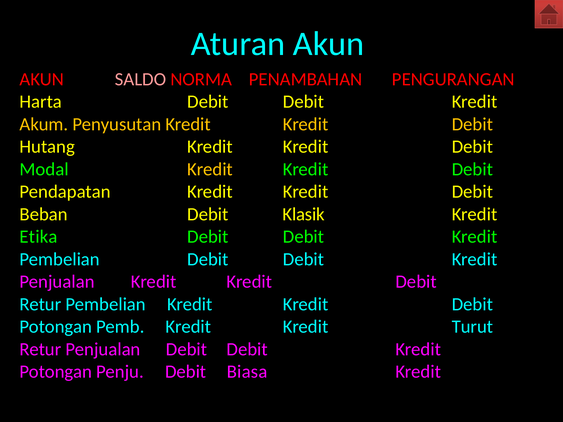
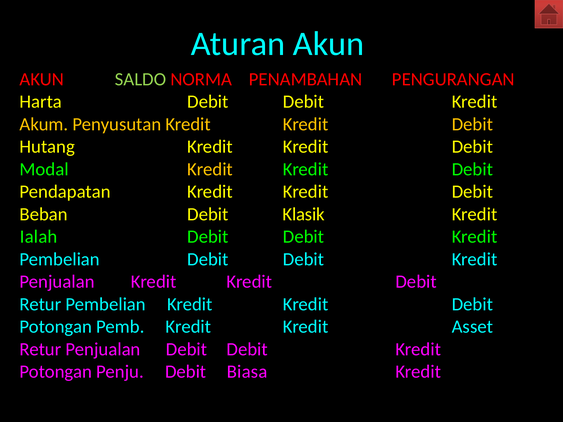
SALDO colour: pink -> light green
Etika: Etika -> Ialah
Turut: Turut -> Asset
